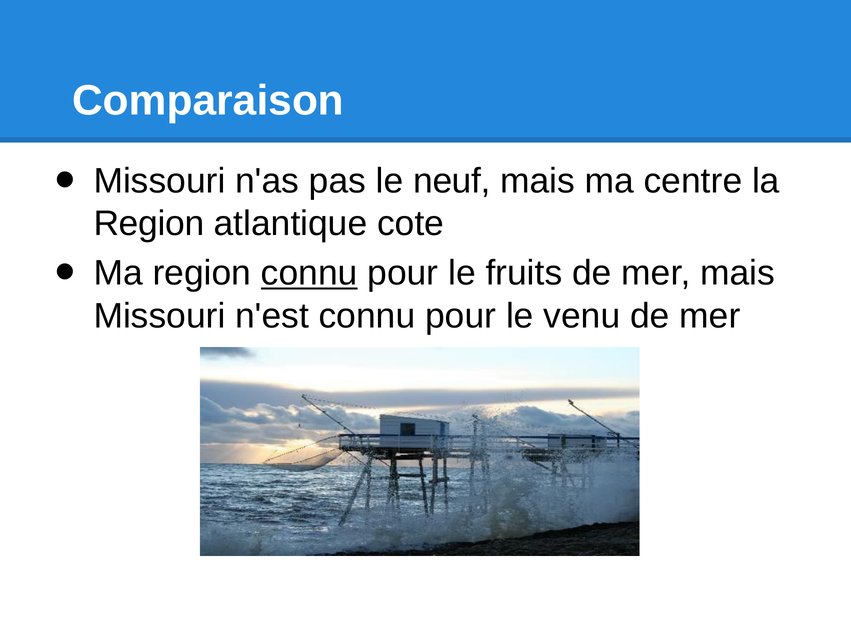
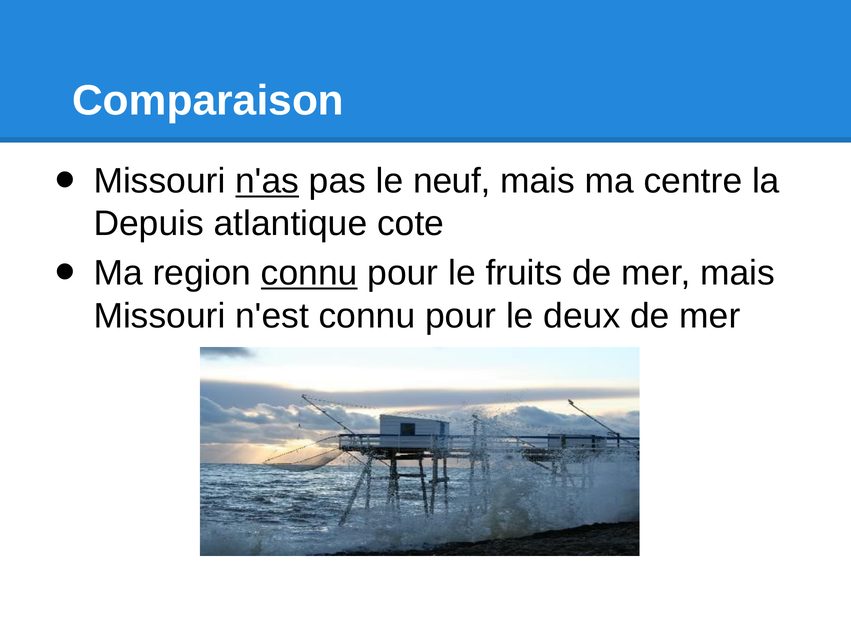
n'as underline: none -> present
Region at (149, 224): Region -> Depuis
venu: venu -> deux
